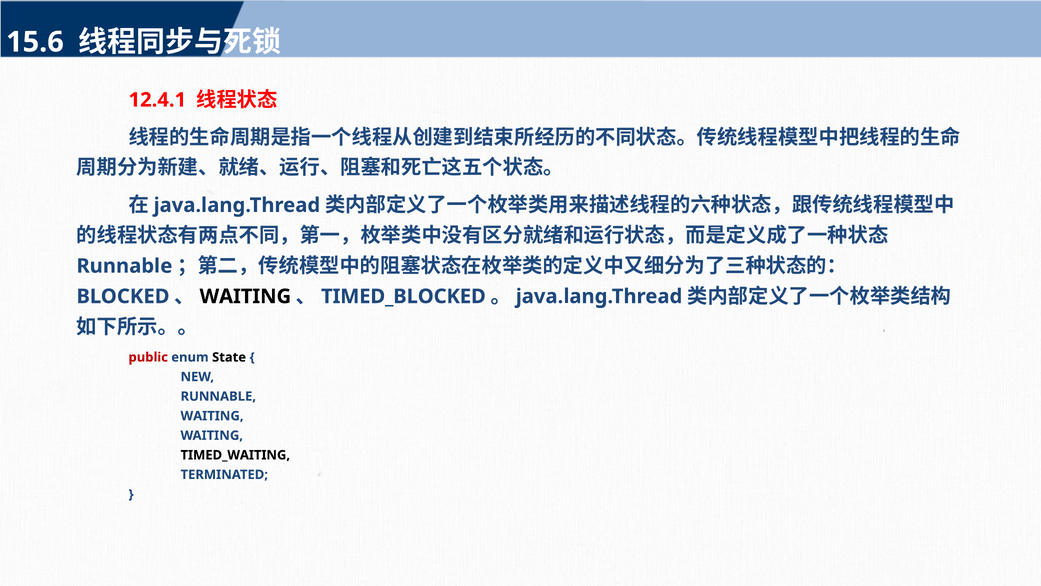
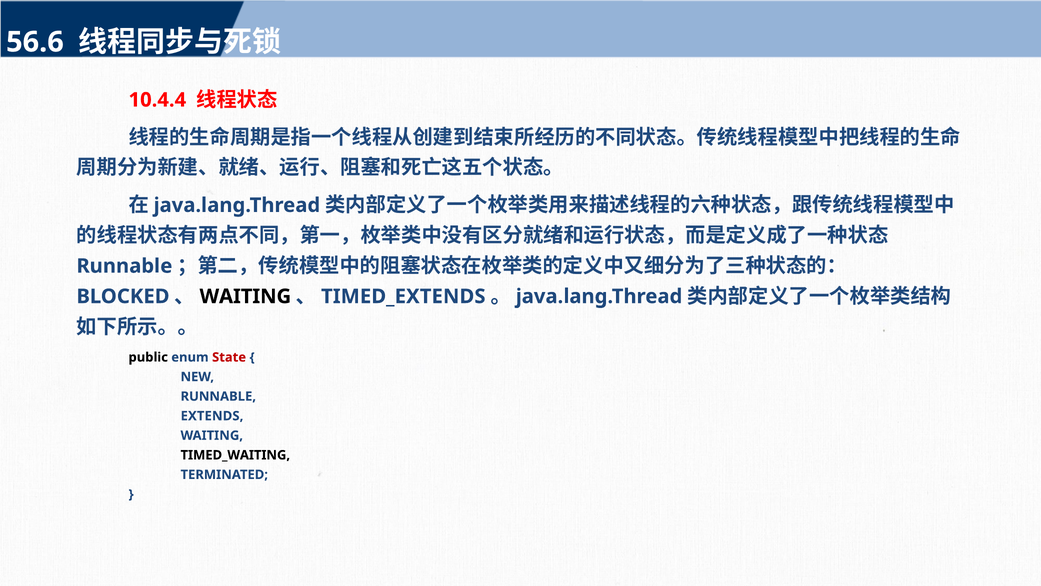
15.6: 15.6 -> 56.6
12.4.1: 12.4.1 -> 10.4.4
TIMED_BLOCKED: TIMED_BLOCKED -> TIMED_EXTENDS
public colour: red -> black
State colour: black -> red
WAITING at (212, 416): WAITING -> EXTENDS
